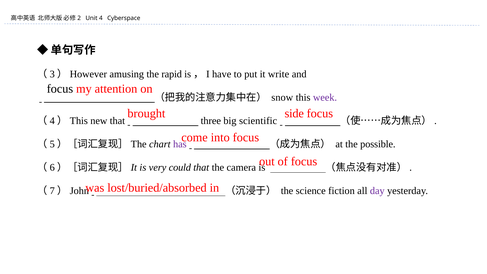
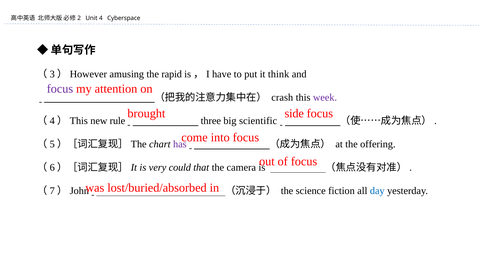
write: write -> think
focus at (60, 89) colour: black -> purple
snow: snow -> crash
new that: that -> rule
possible: possible -> offering
day colour: purple -> blue
